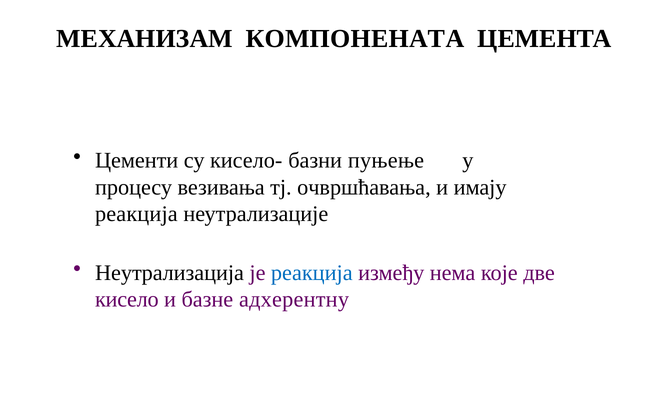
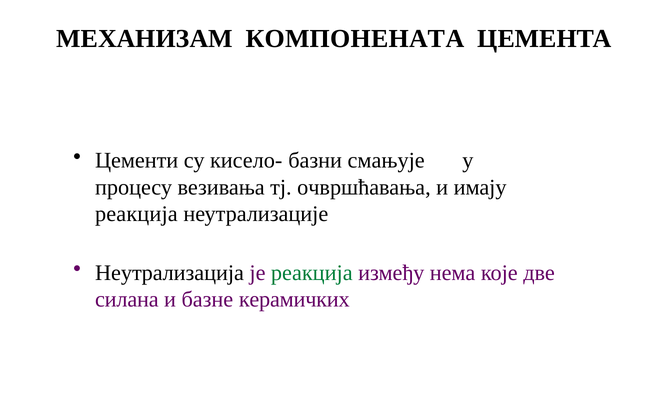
пуњење: пуњење -> смањује
реакција at (312, 273) colour: blue -> green
кисело: кисело -> силана
адхерентну: адхерентну -> керамичких
